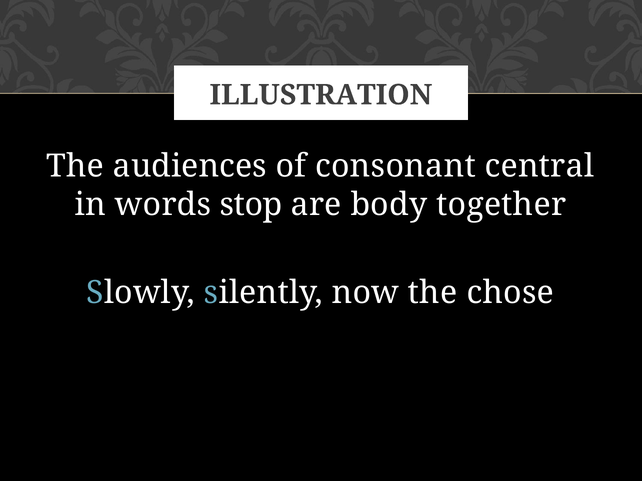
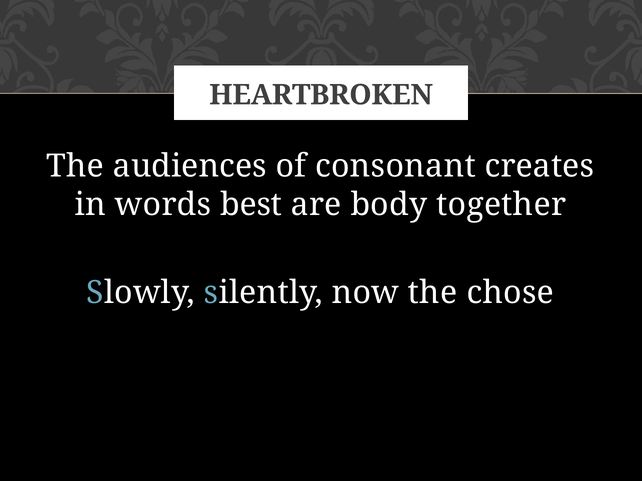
ILLUSTRATION: ILLUSTRATION -> HEARTBROKEN
central: central -> creates
stop: stop -> best
